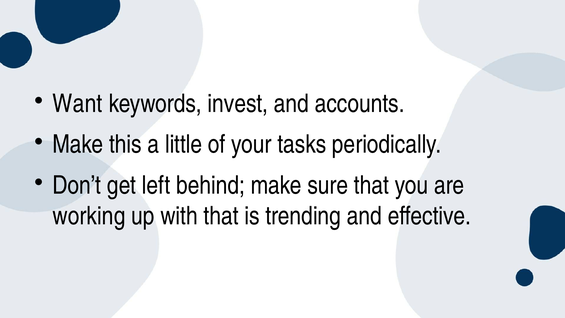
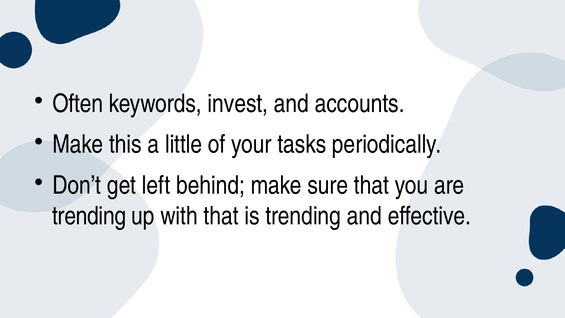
Want: Want -> Often
working at (89, 216): working -> trending
